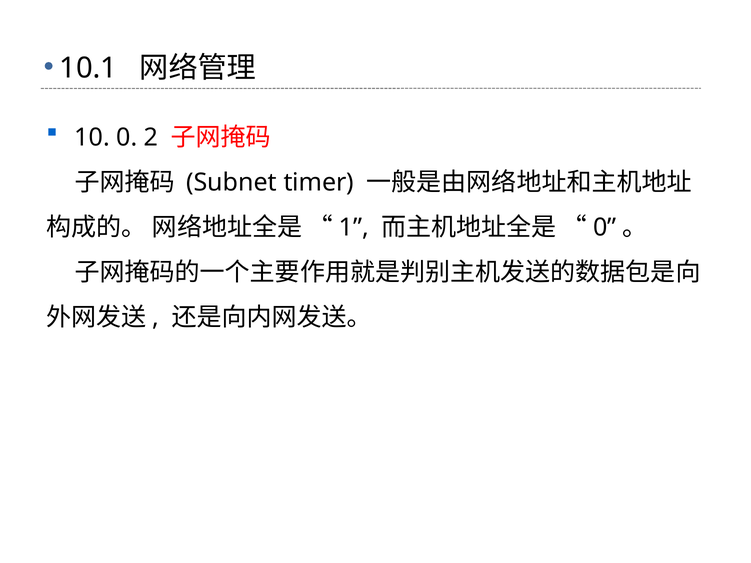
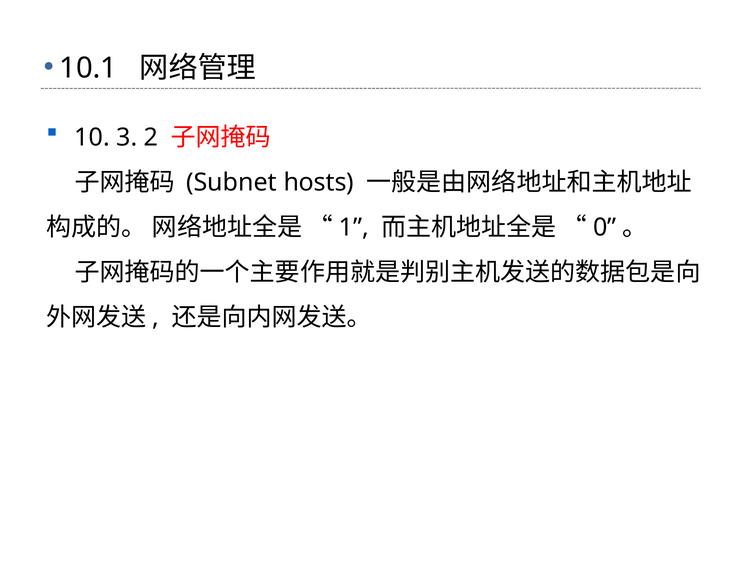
10 0: 0 -> 3
timer: timer -> hosts
